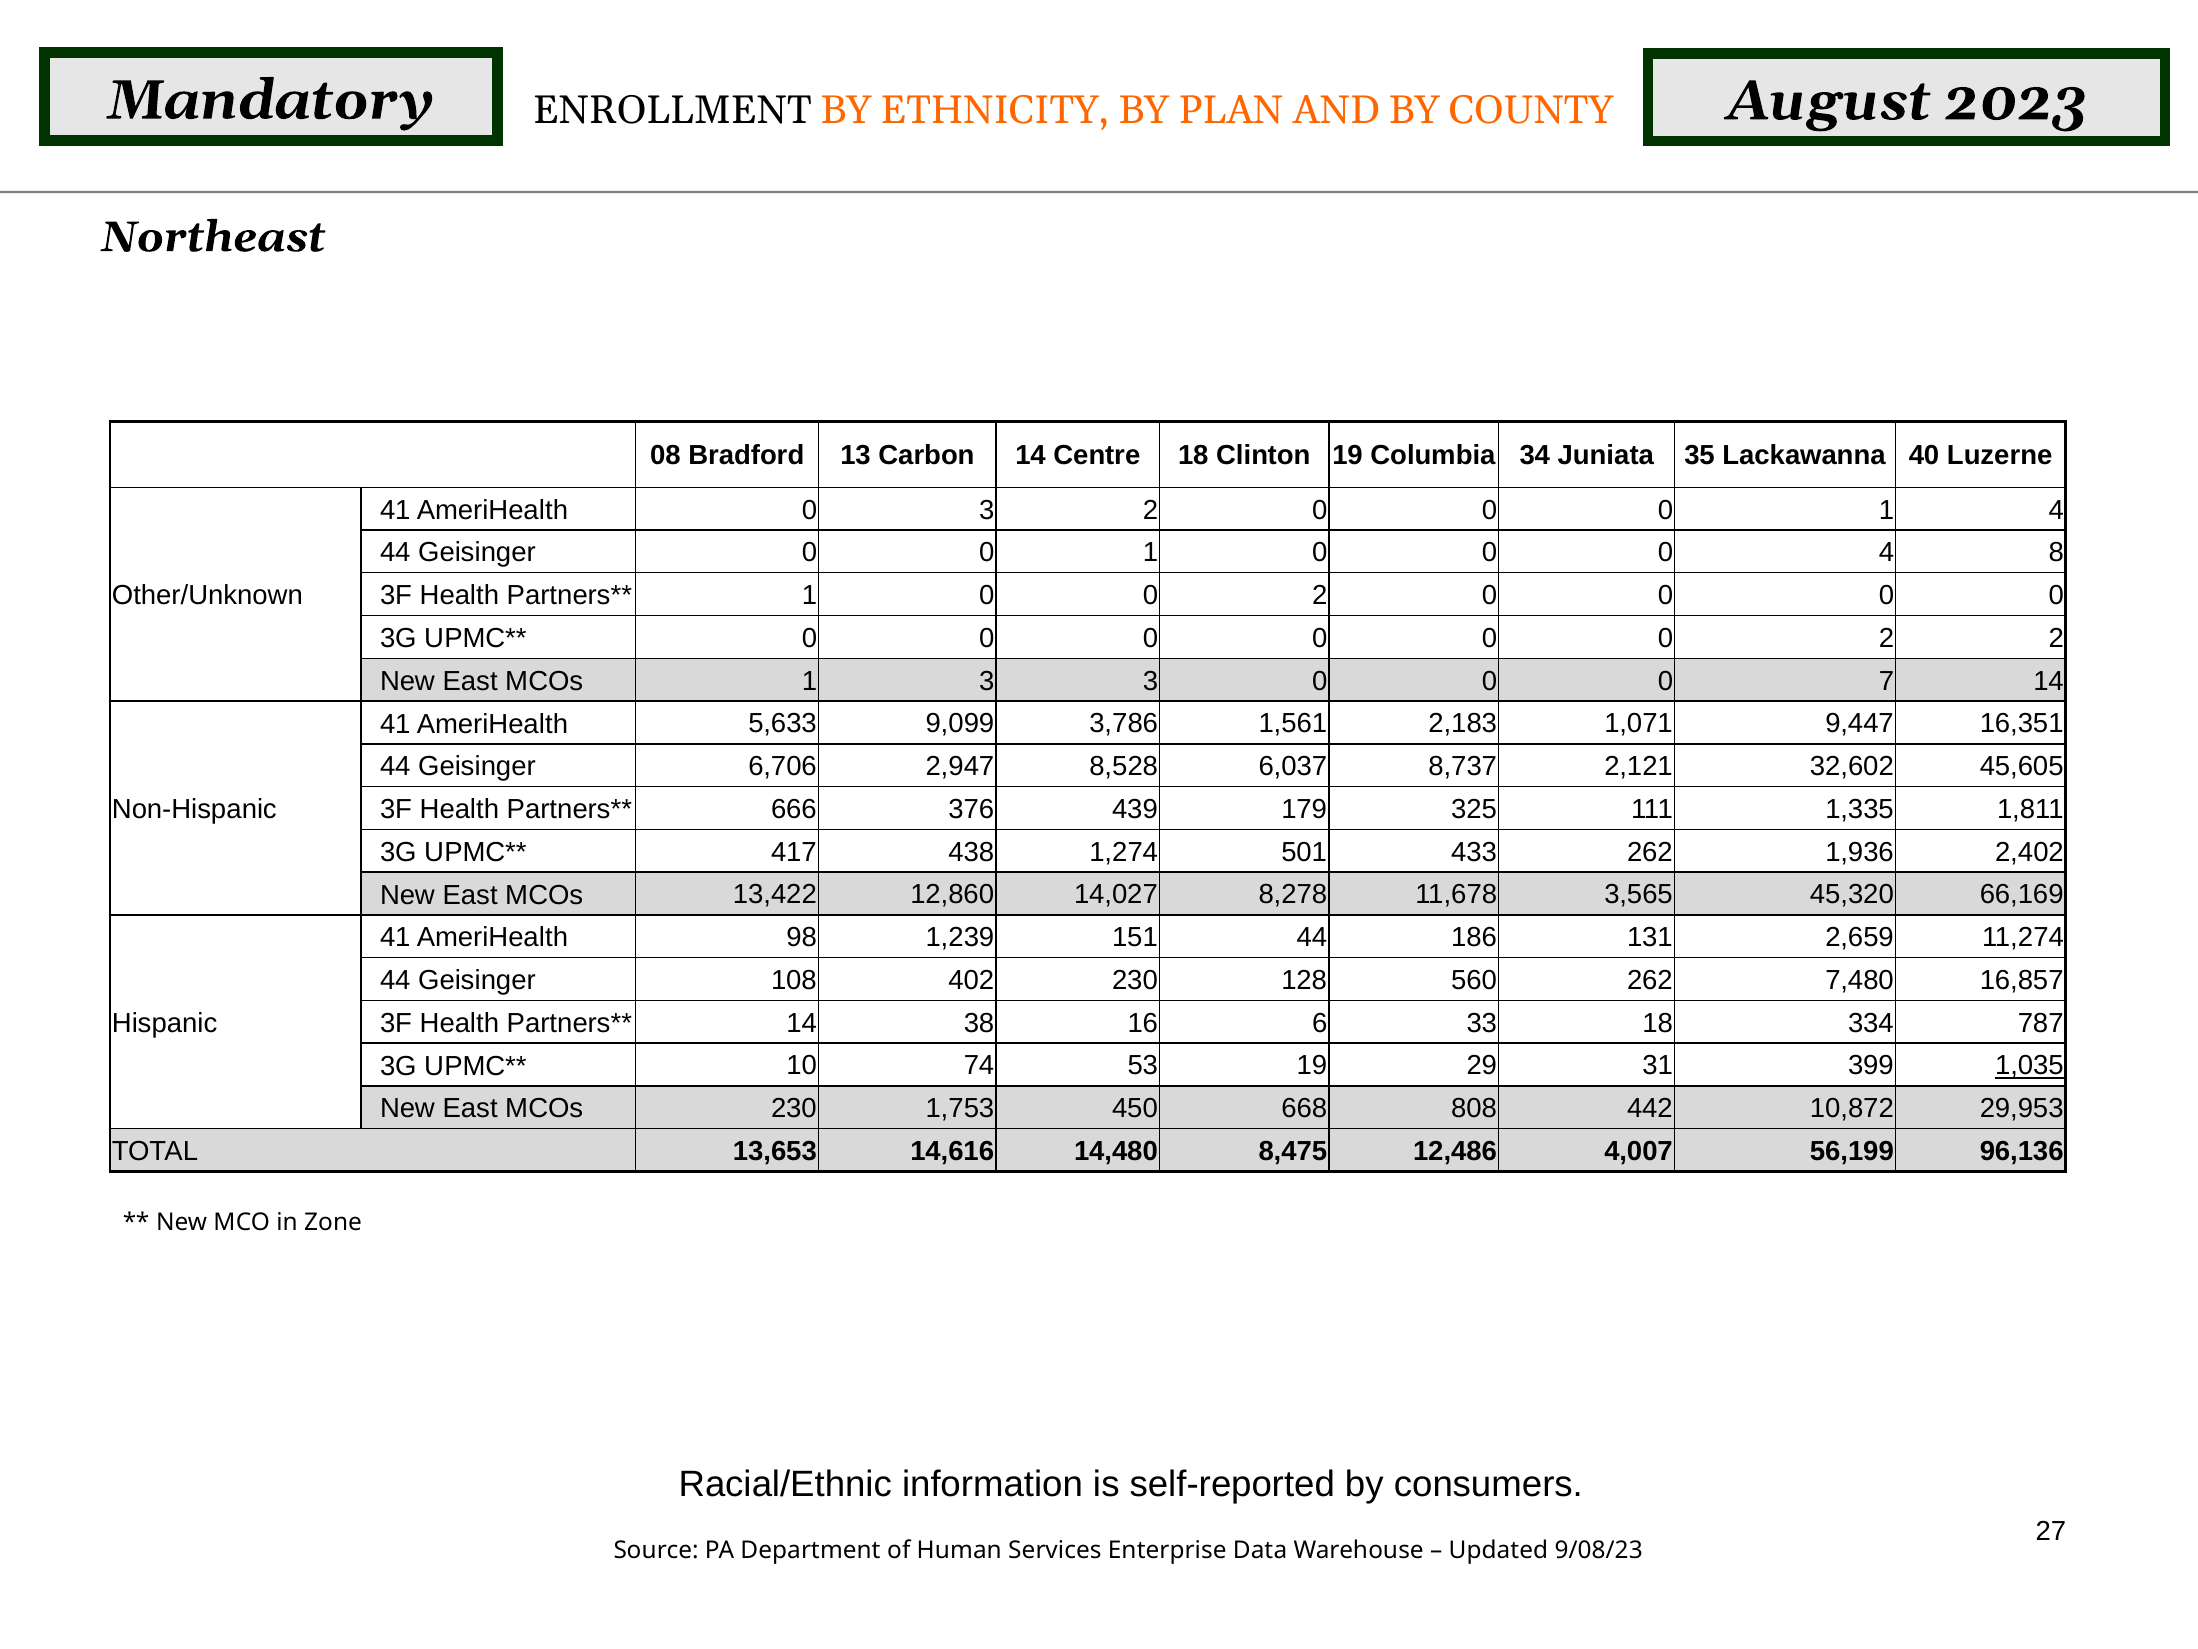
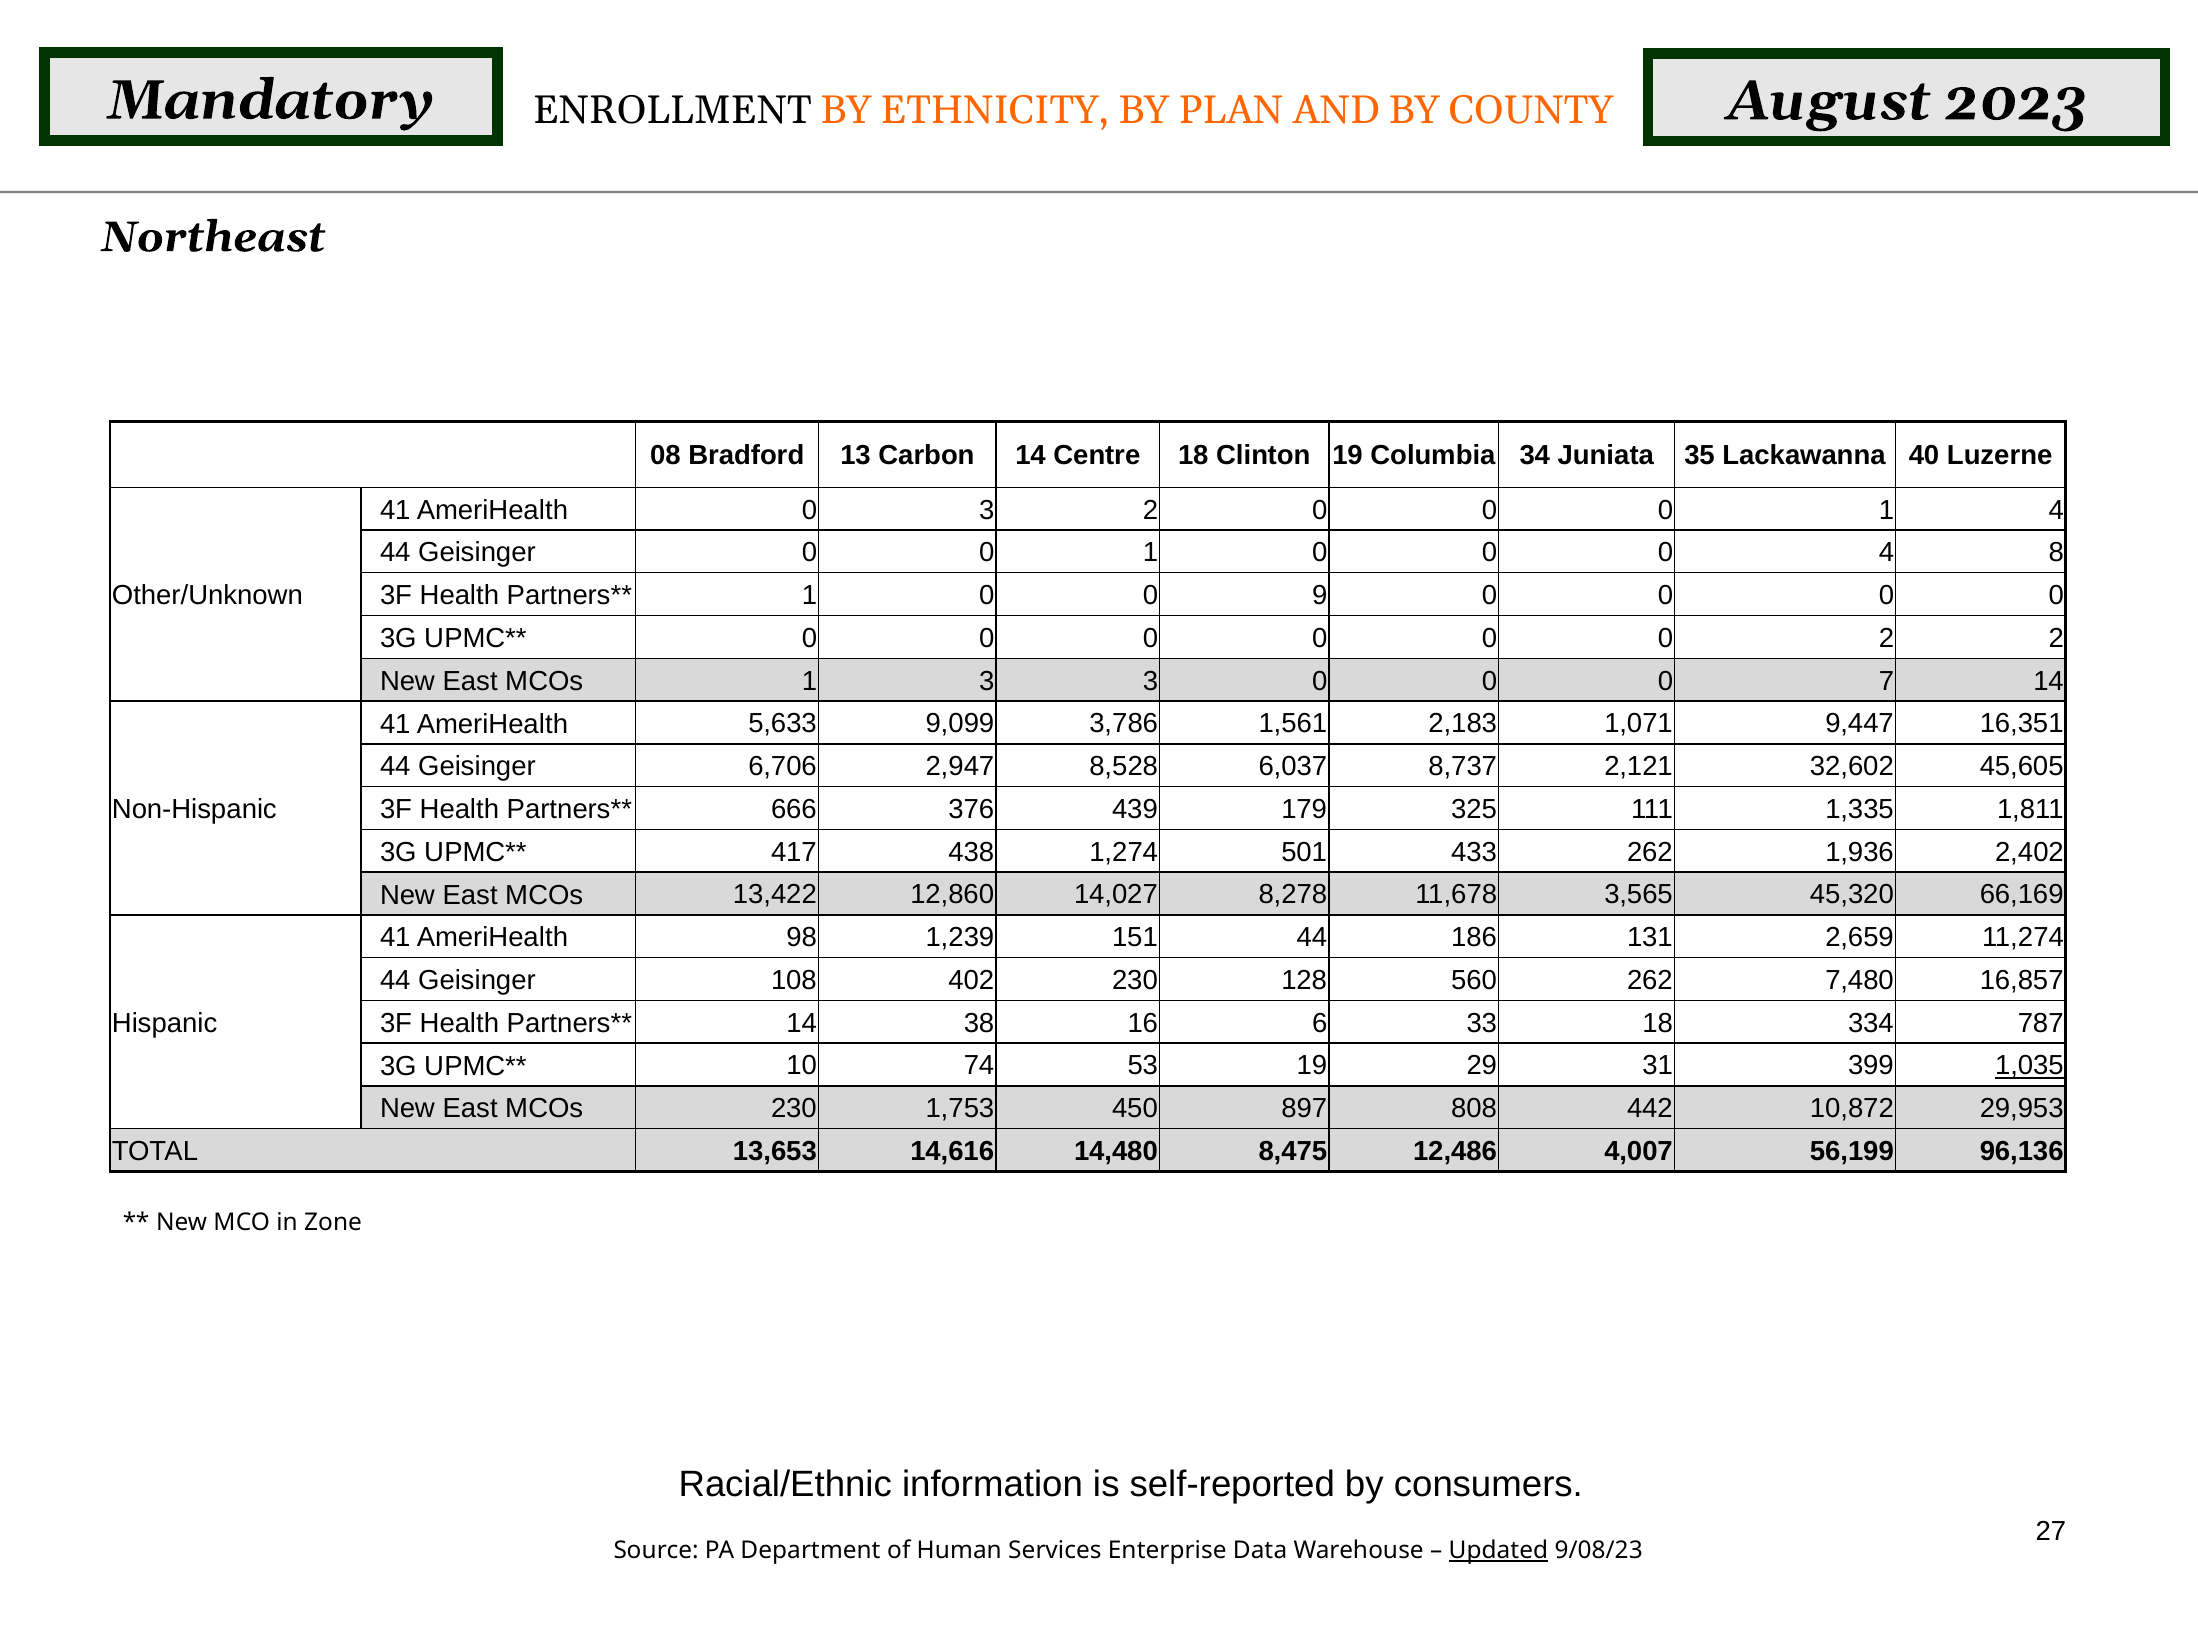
1 0 0 2: 2 -> 9
668: 668 -> 897
Updated underline: none -> present
